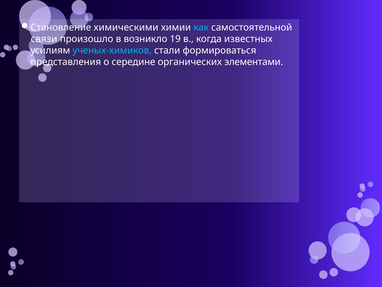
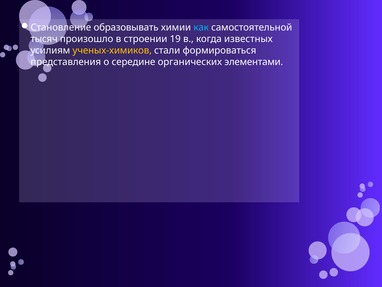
химическими: химическими -> образовывать
связи: связи -> тысяч
возникло: возникло -> строении
ученых-химиков colour: light blue -> yellow
